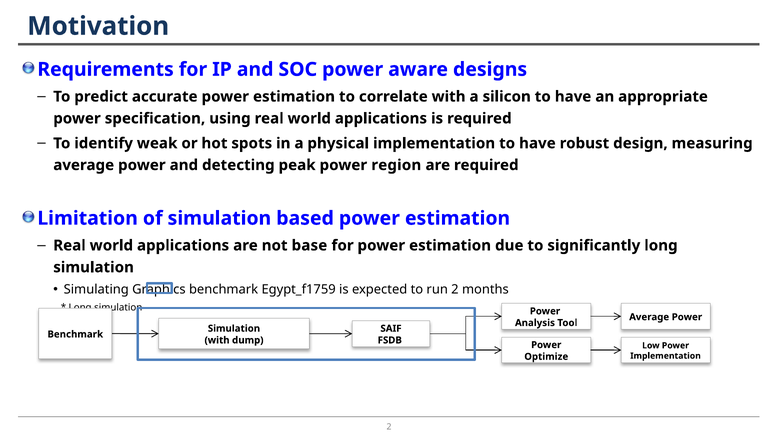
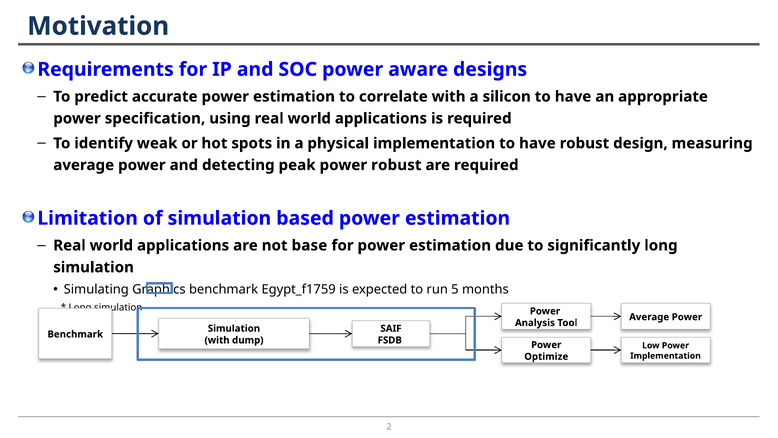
power region: region -> robust
run 2: 2 -> 5
